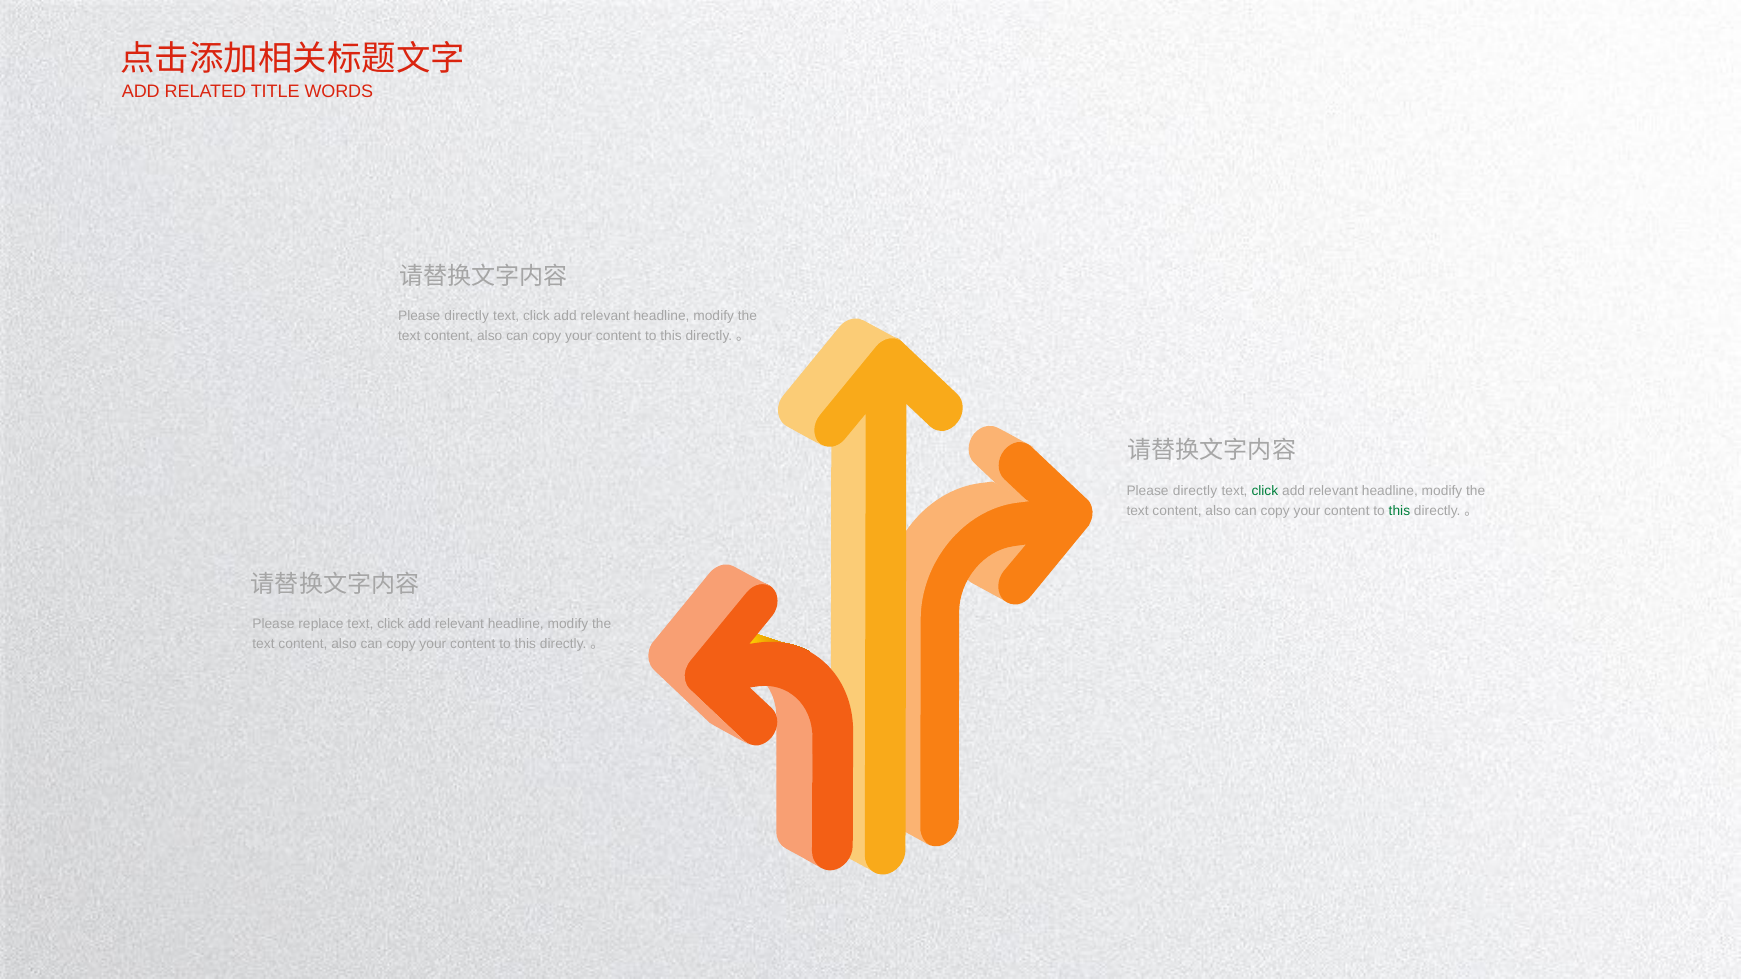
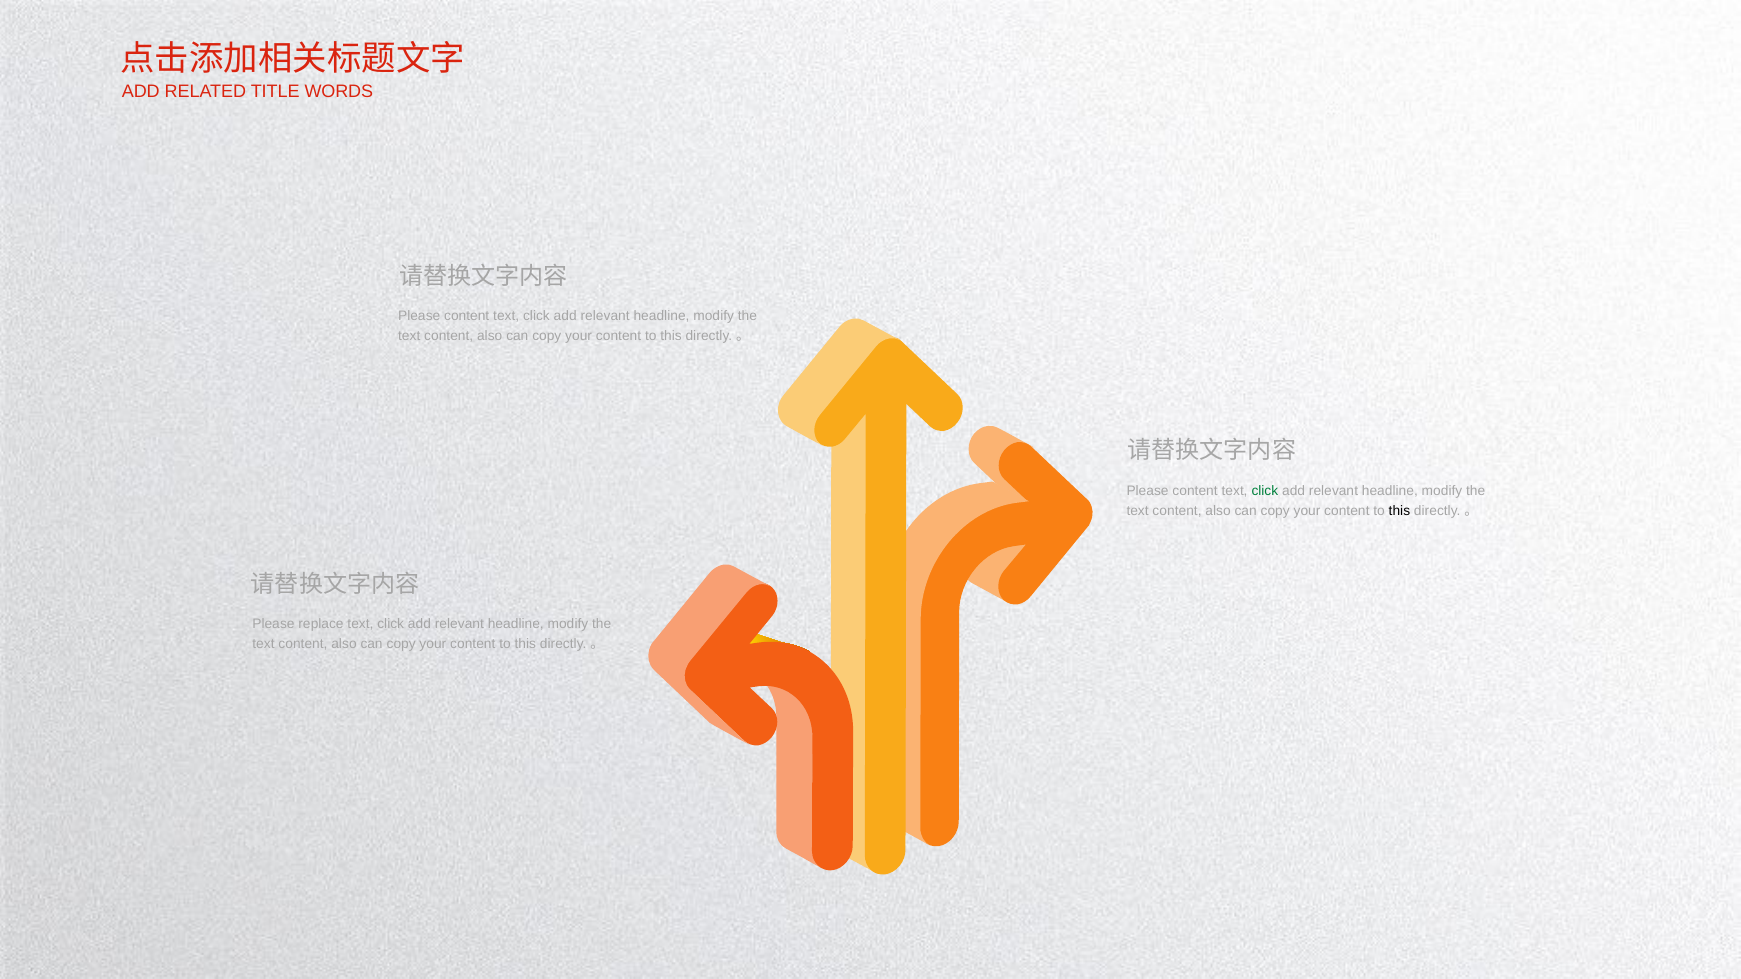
directly at (467, 316): directly -> content
directly at (1195, 491): directly -> content
this at (1399, 511) colour: green -> black
